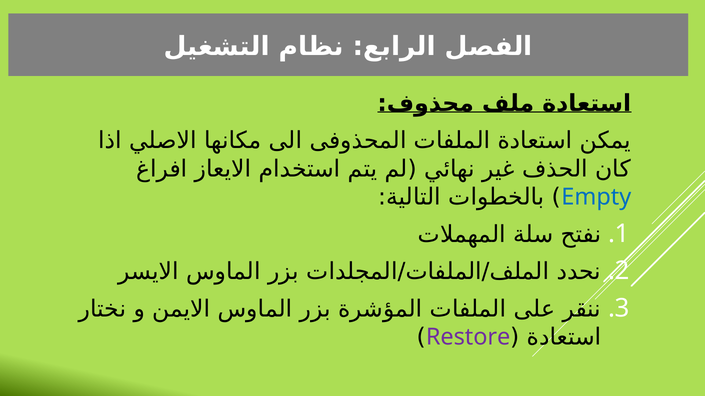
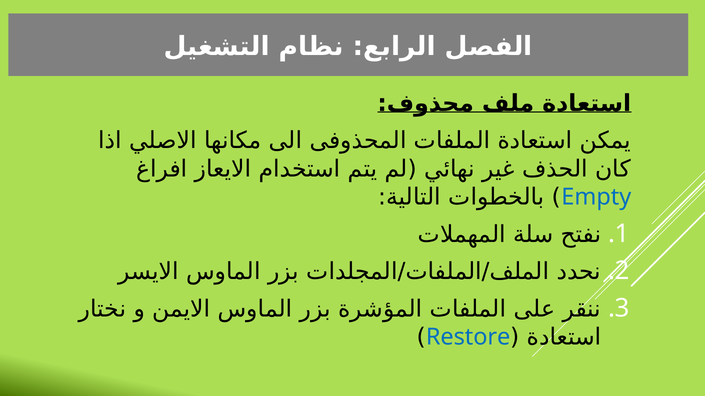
Restore colour: purple -> blue
